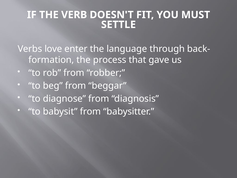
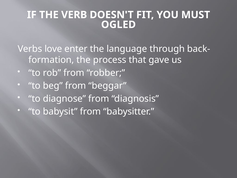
SETTLE: SETTLE -> OGLED
